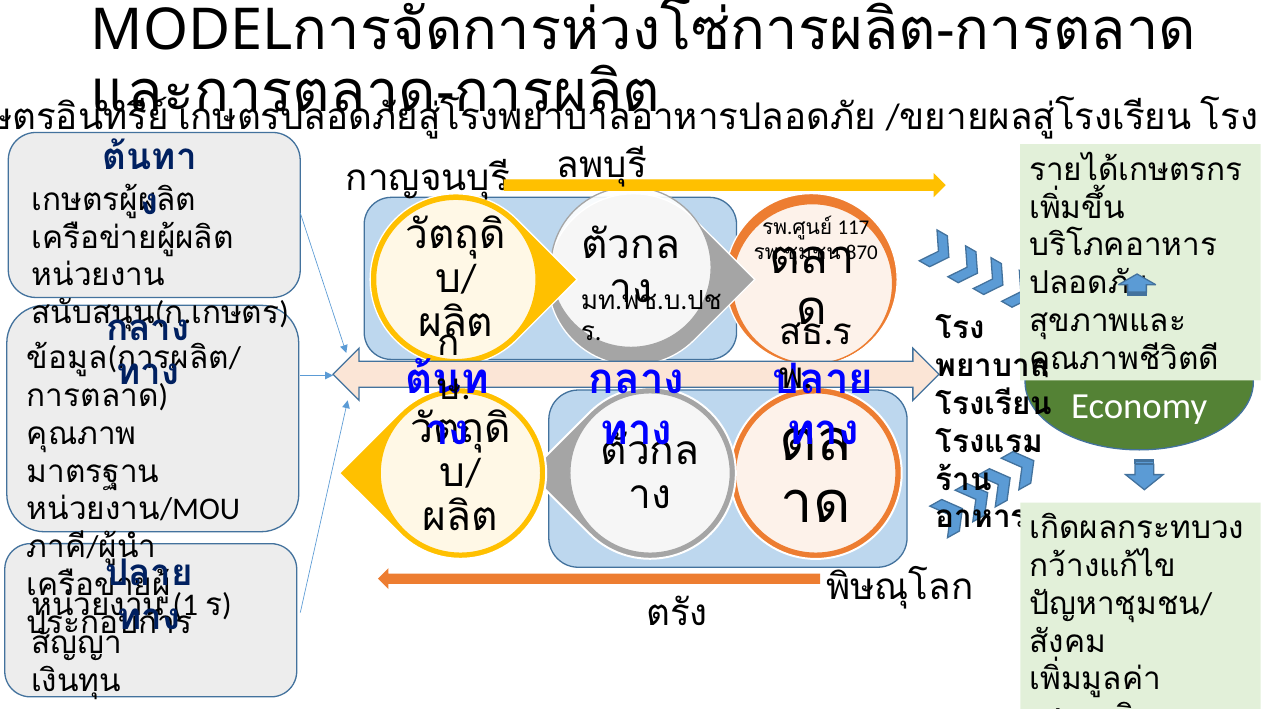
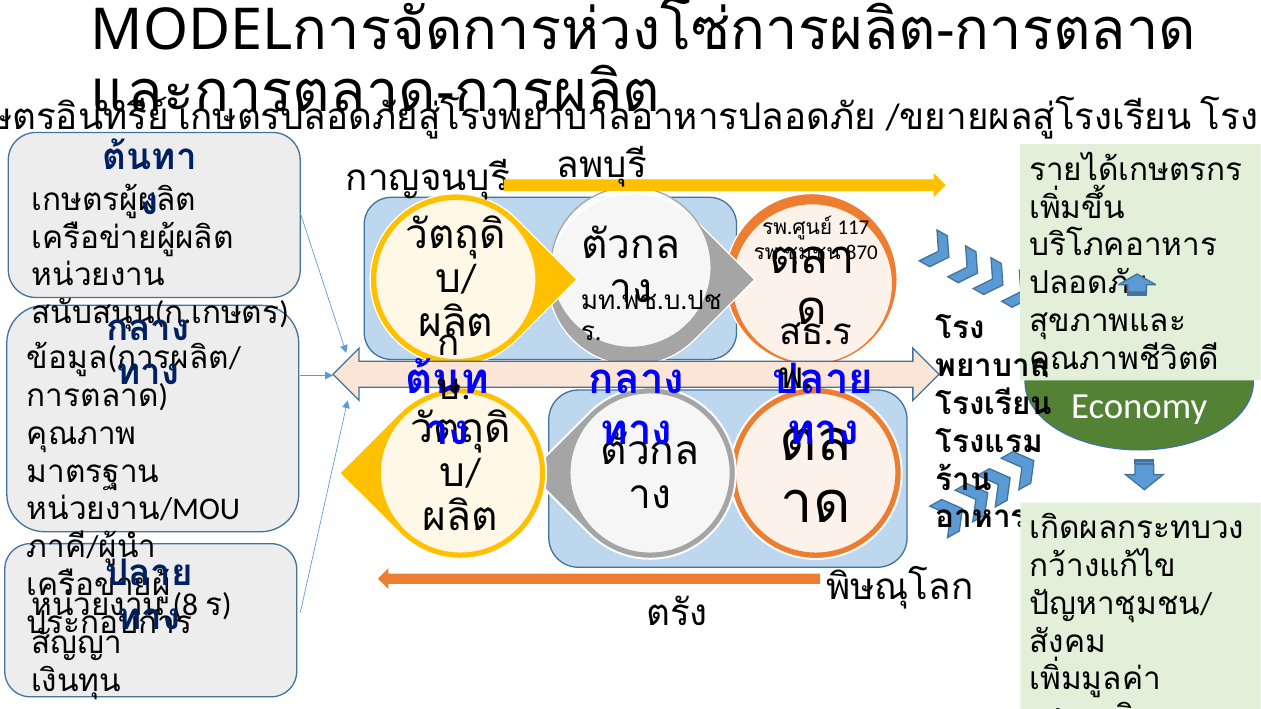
1: 1 -> 8
